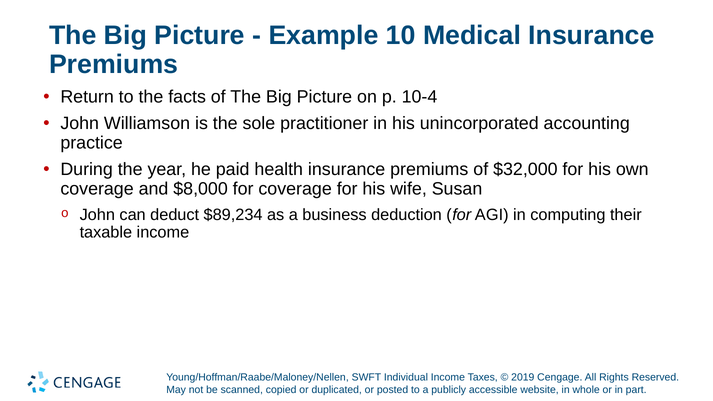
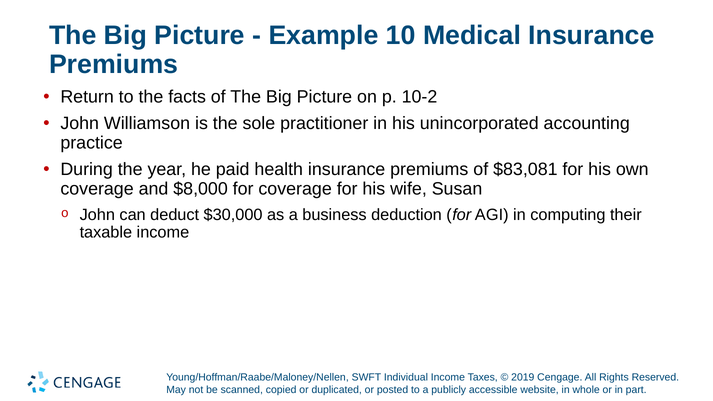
10-4: 10-4 -> 10-2
$32,000: $32,000 -> $83,081
$89,234: $89,234 -> $30,000
